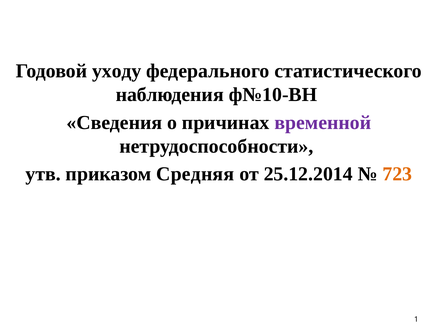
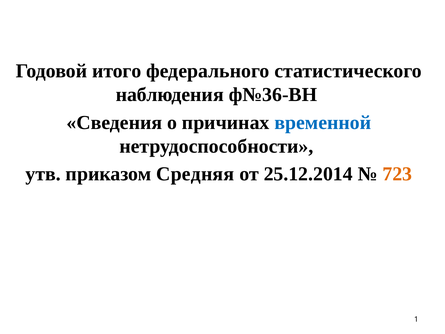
уходу: уходу -> итого
ф№10-ВН: ф№10-ВН -> ф№36-ВН
временной colour: purple -> blue
